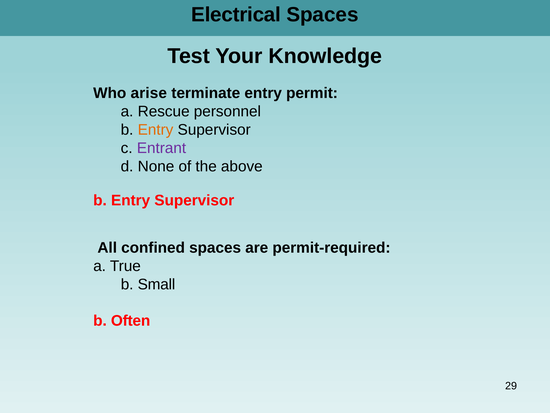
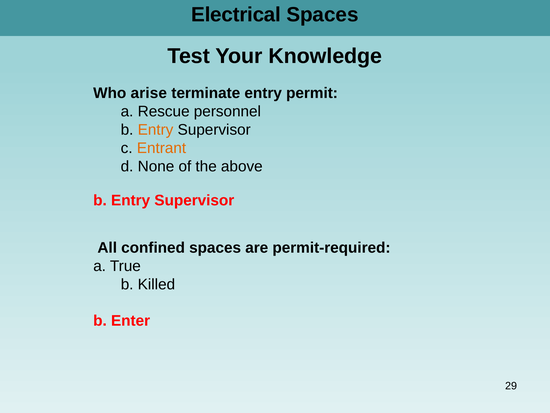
Entrant colour: purple -> orange
Small: Small -> Killed
Often: Often -> Enter
